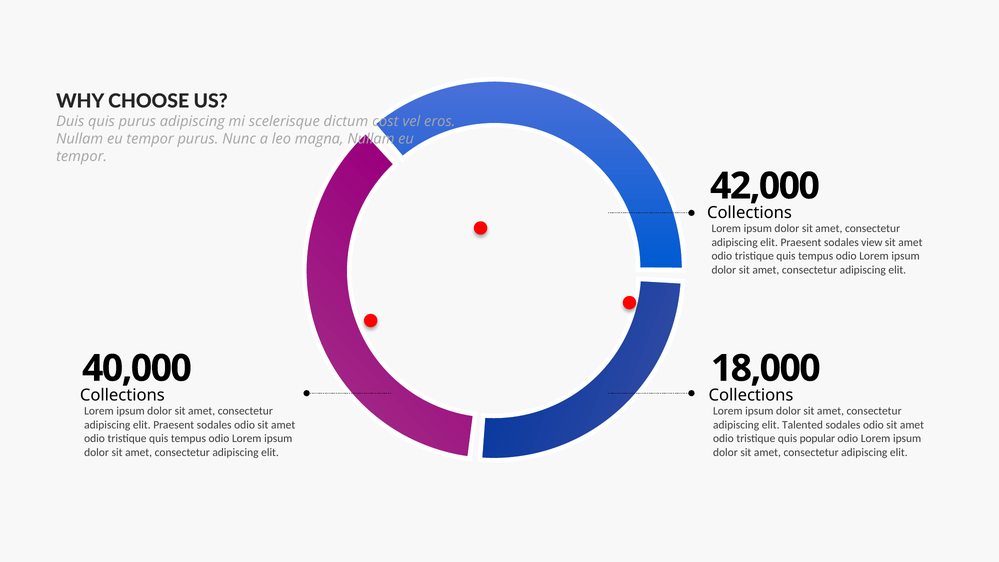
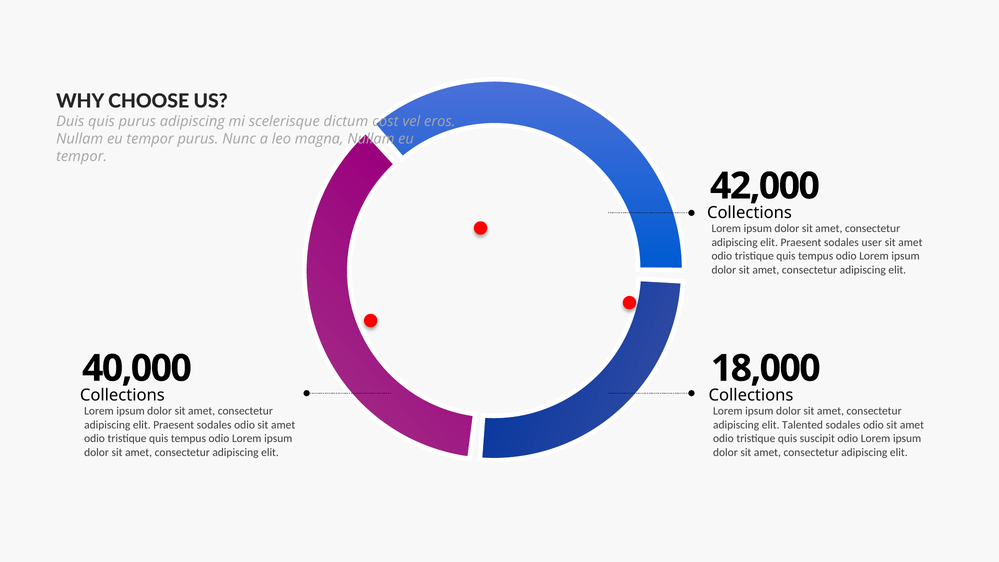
view: view -> user
popular: popular -> suscipit
